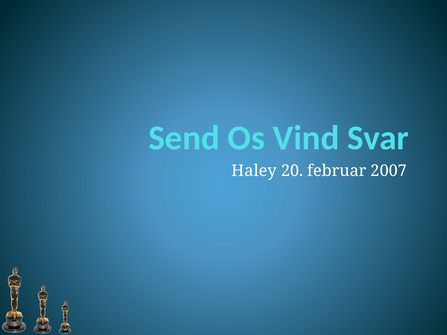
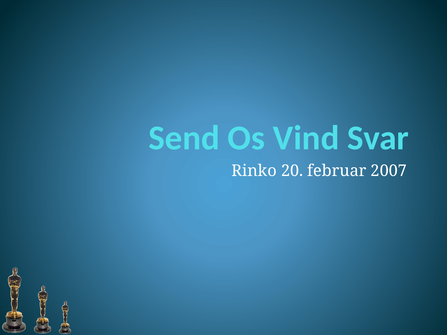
Haley: Haley -> Rinko
